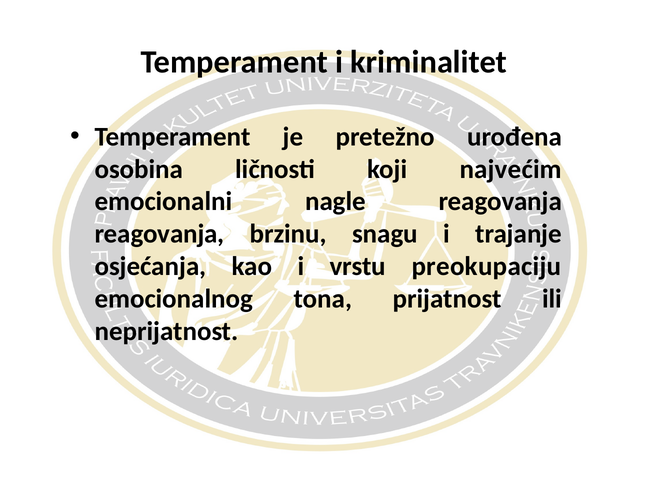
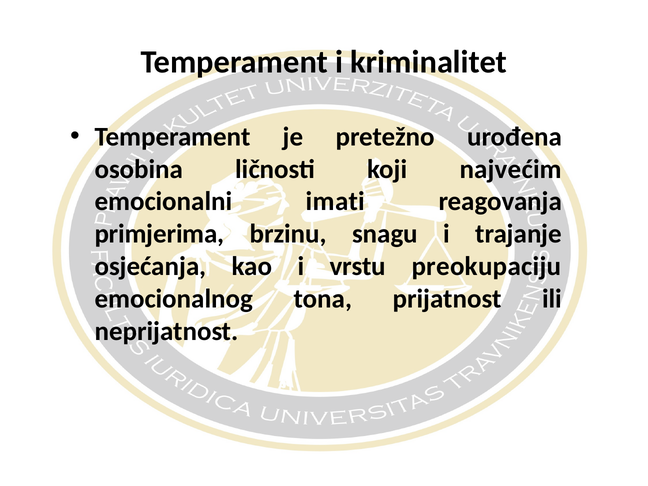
nagle: nagle -> imati
reagovanja at (159, 234): reagovanja -> primjerima
